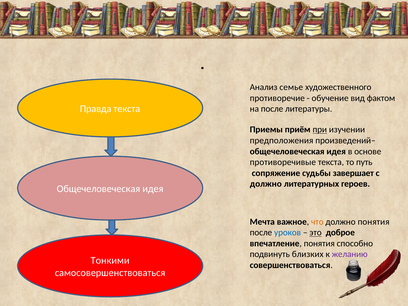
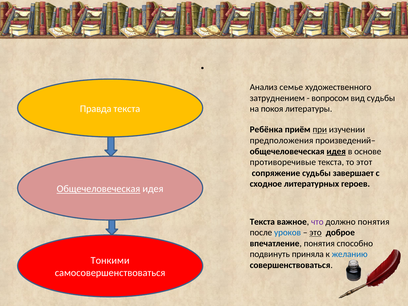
противоречие: противоречие -> затруднением
обучение: обучение -> вопросом
вид фактом: фактом -> судьбы
на после: после -> покоя
Приемы: Приемы -> Ребёнка
идея at (336, 151) underline: none -> present
путь: путь -> этот
должно at (266, 184): должно -> сходное
Общечеловеческая at (98, 189) underline: none -> present
Мечта at (262, 222): Мечта -> Текста
что colour: orange -> purple
близких: близких -> приняла
желанию colour: purple -> blue
